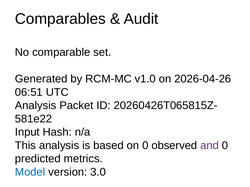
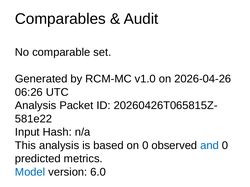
06:51: 06:51 -> 06:26
and colour: purple -> blue
3.0: 3.0 -> 6.0
